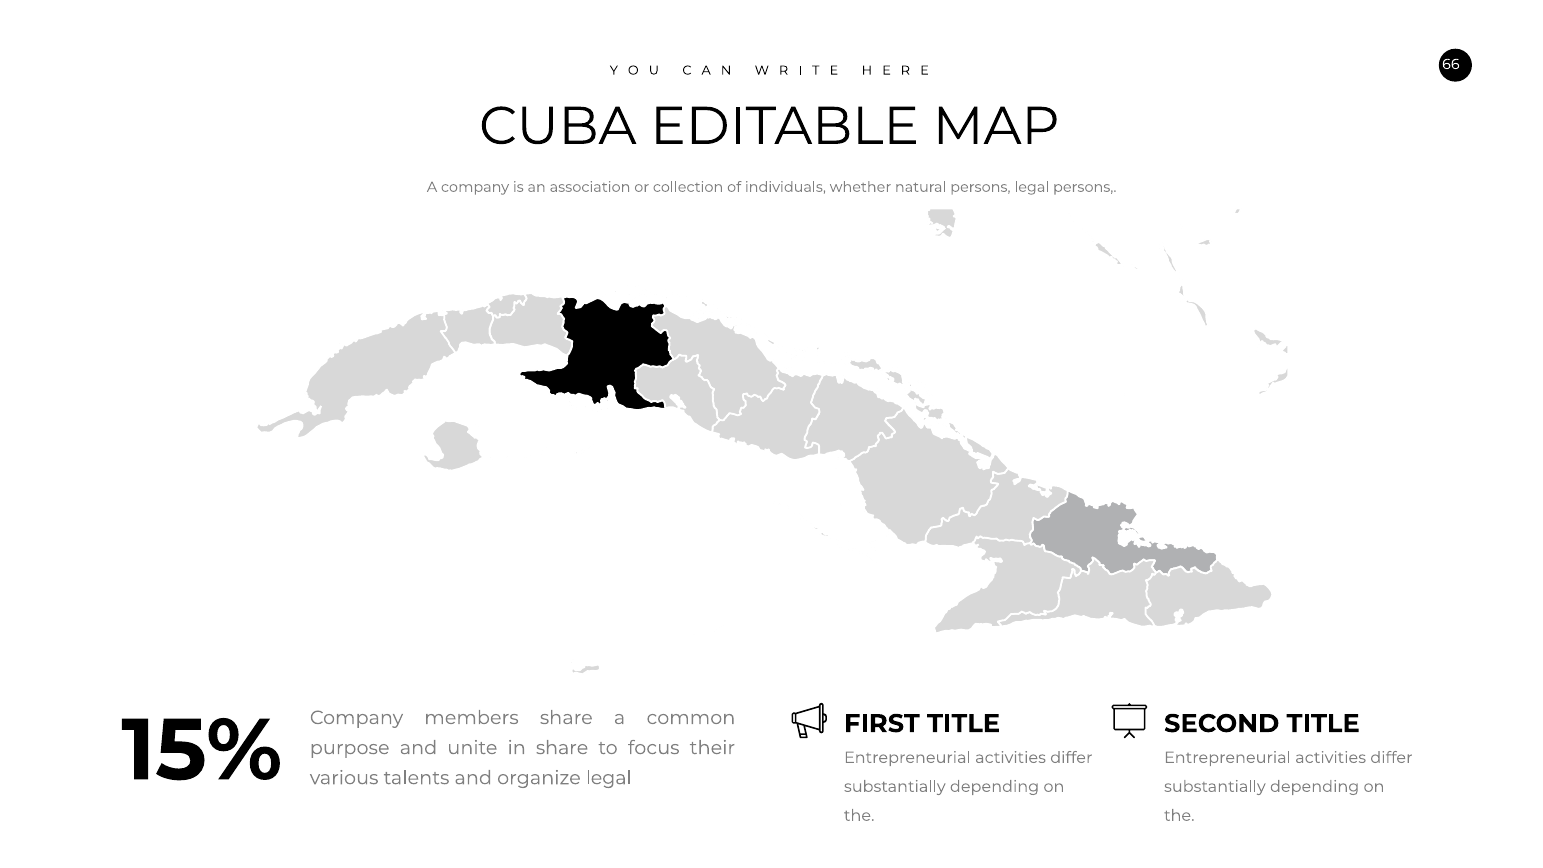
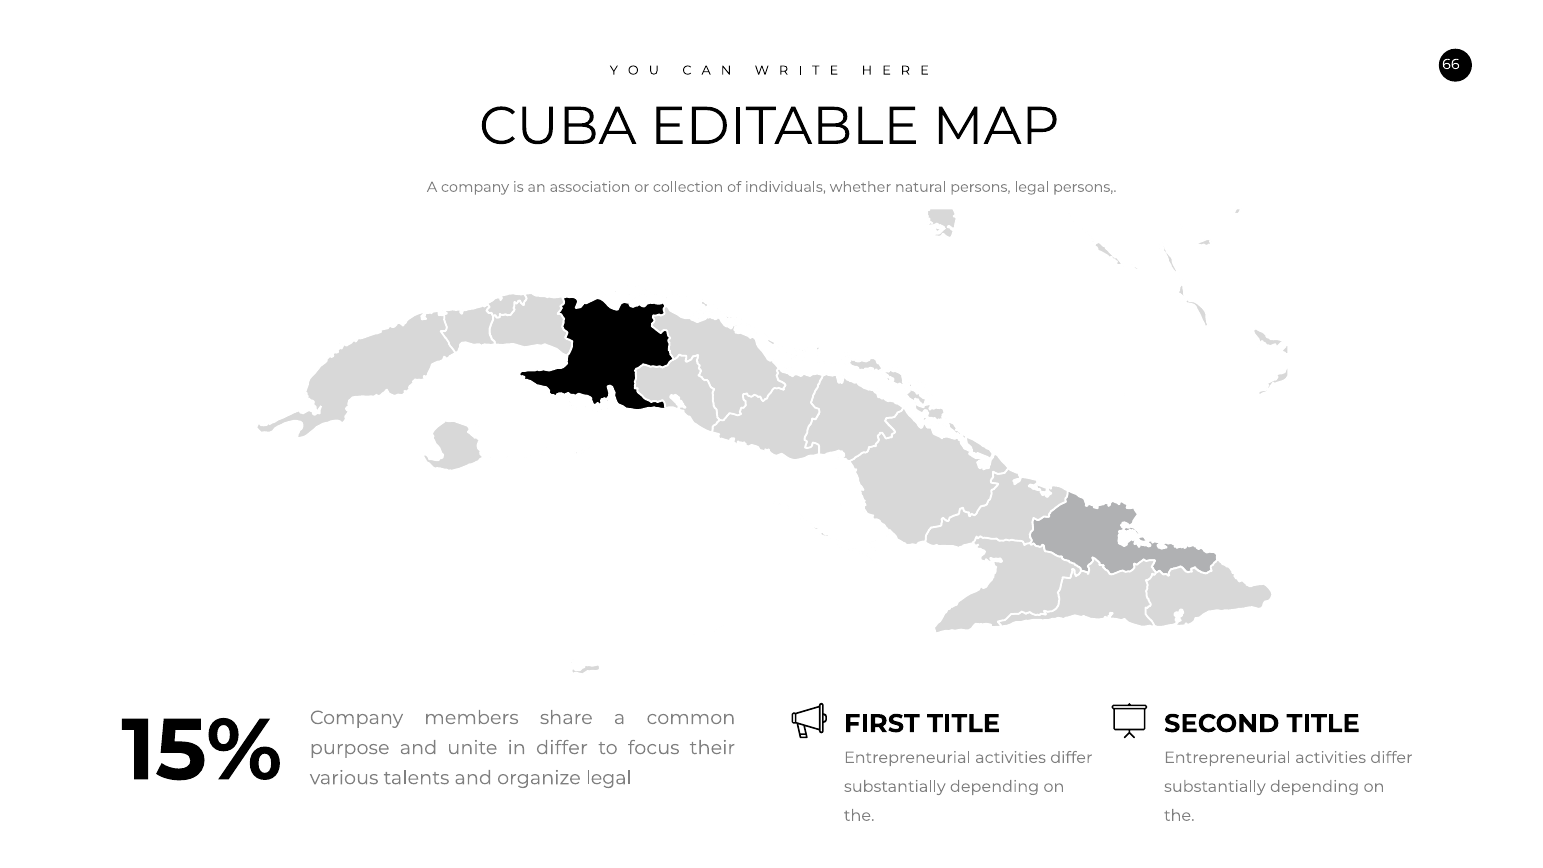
in share: share -> differ
